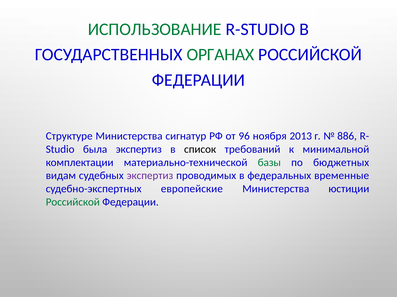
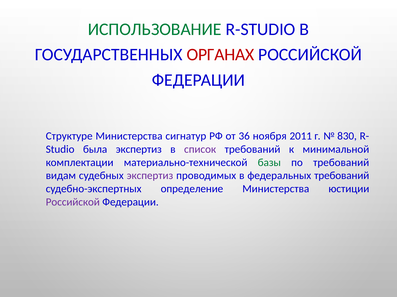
ОРГАНАХ colour: green -> red
96: 96 -> 36
2013: 2013 -> 2011
886: 886 -> 830
список colour: black -> purple
по бюджетных: бюджетных -> требований
федеральных временные: временные -> требований
европейские: европейские -> определение
Российской at (73, 203) colour: green -> purple
